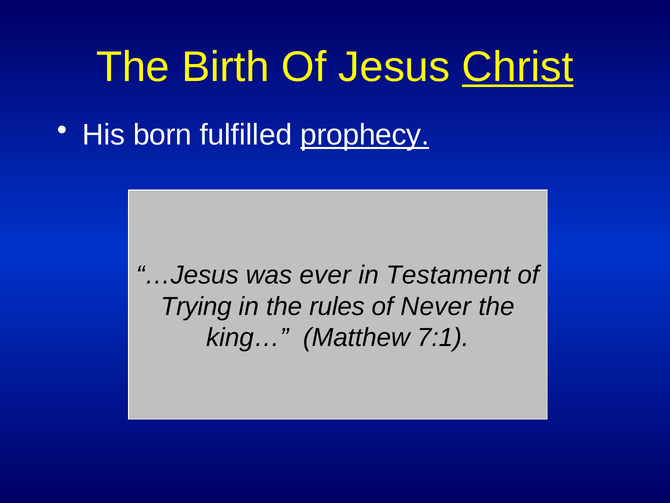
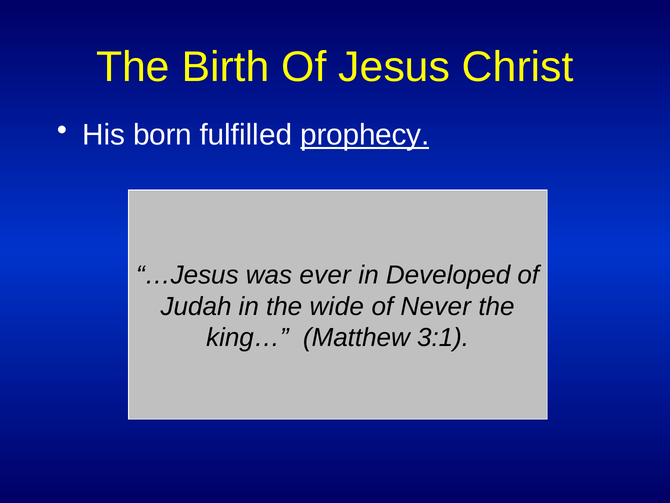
Christ underline: present -> none
Testament: Testament -> Developed
Trying: Trying -> Judah
rules: rules -> wide
7:1: 7:1 -> 3:1
